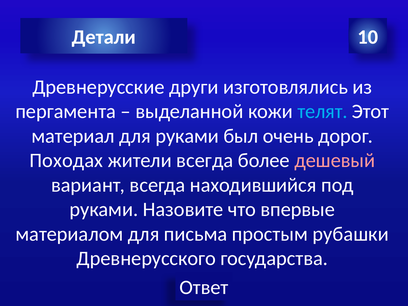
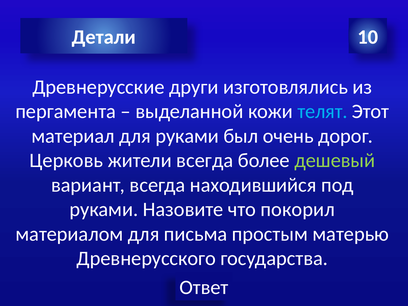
Походах: Походах -> Церковь
дешевый colour: pink -> light green
впервые: впервые -> покорил
рубашки: рубашки -> матерью
